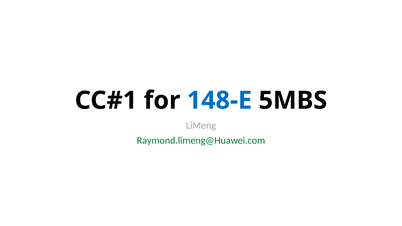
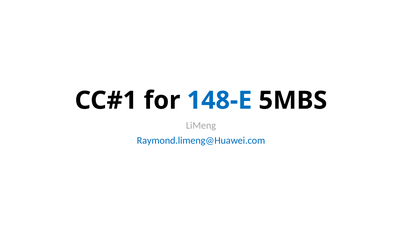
Raymond.limeng@Huawei.com colour: green -> blue
